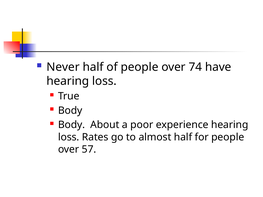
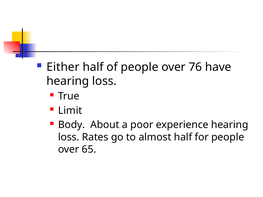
Never: Never -> Either
74: 74 -> 76
Body at (70, 111): Body -> Limit
57: 57 -> 65
